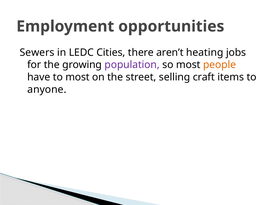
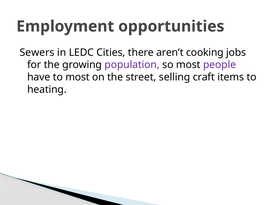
heating: heating -> cooking
people colour: orange -> purple
anyone: anyone -> heating
